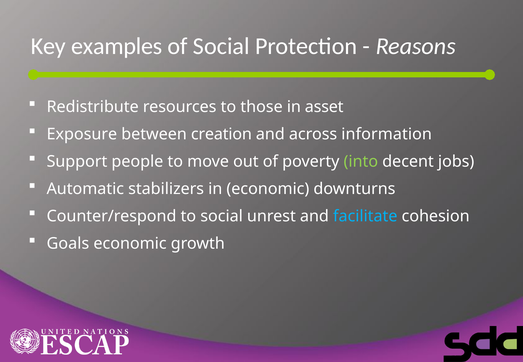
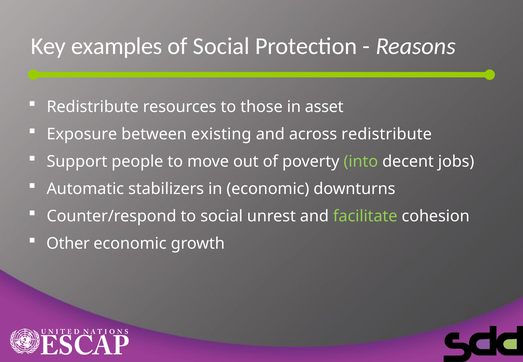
creation: creation -> existing
across information: information -> redistribute
facilitate colour: light blue -> light green
Goals: Goals -> Other
